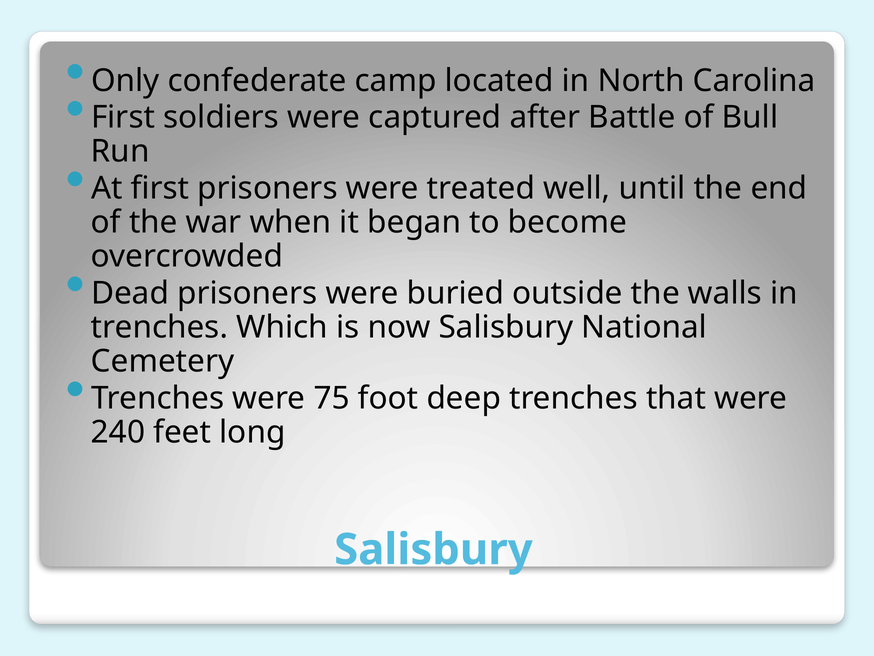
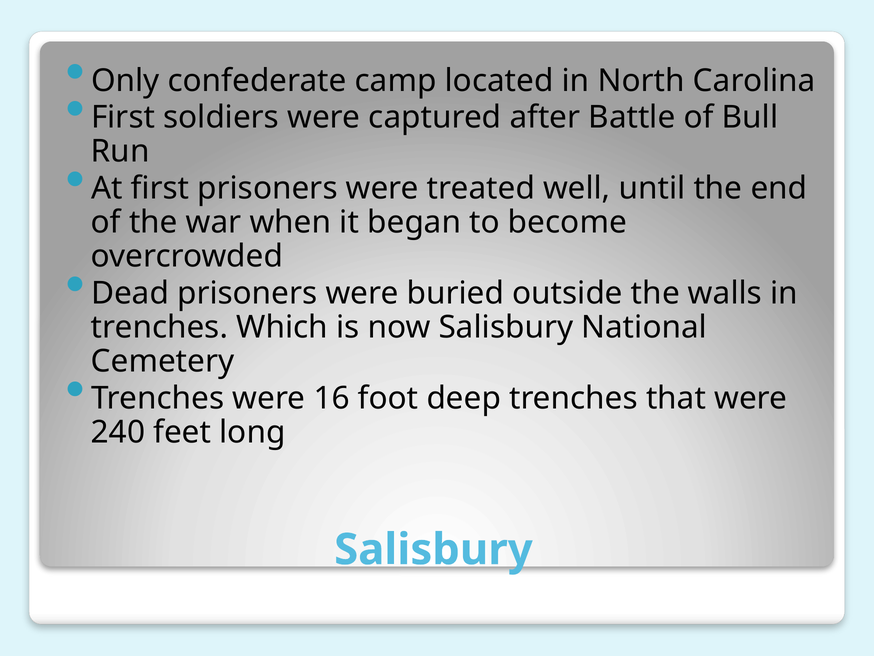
75: 75 -> 16
